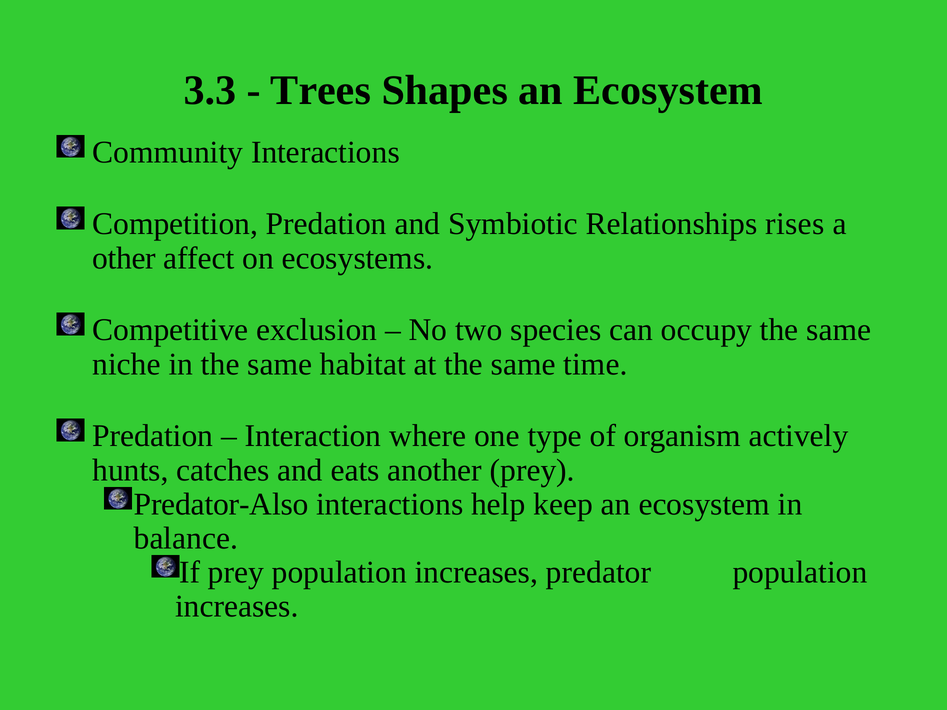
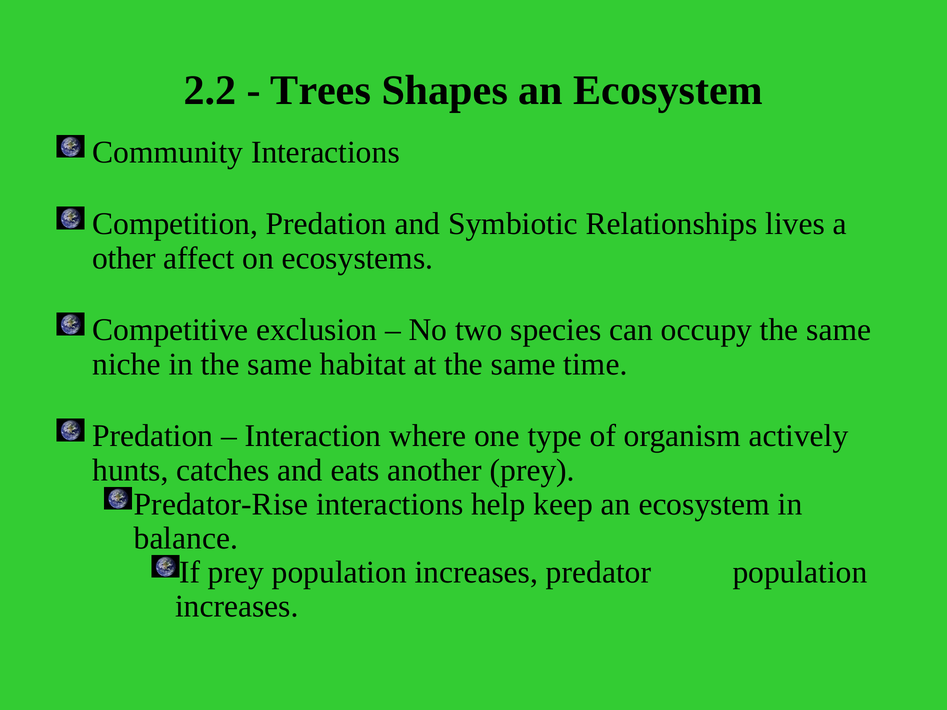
3.3: 3.3 -> 2.2
rises: rises -> lives
Predator-Also: Predator-Also -> Predator-Rise
